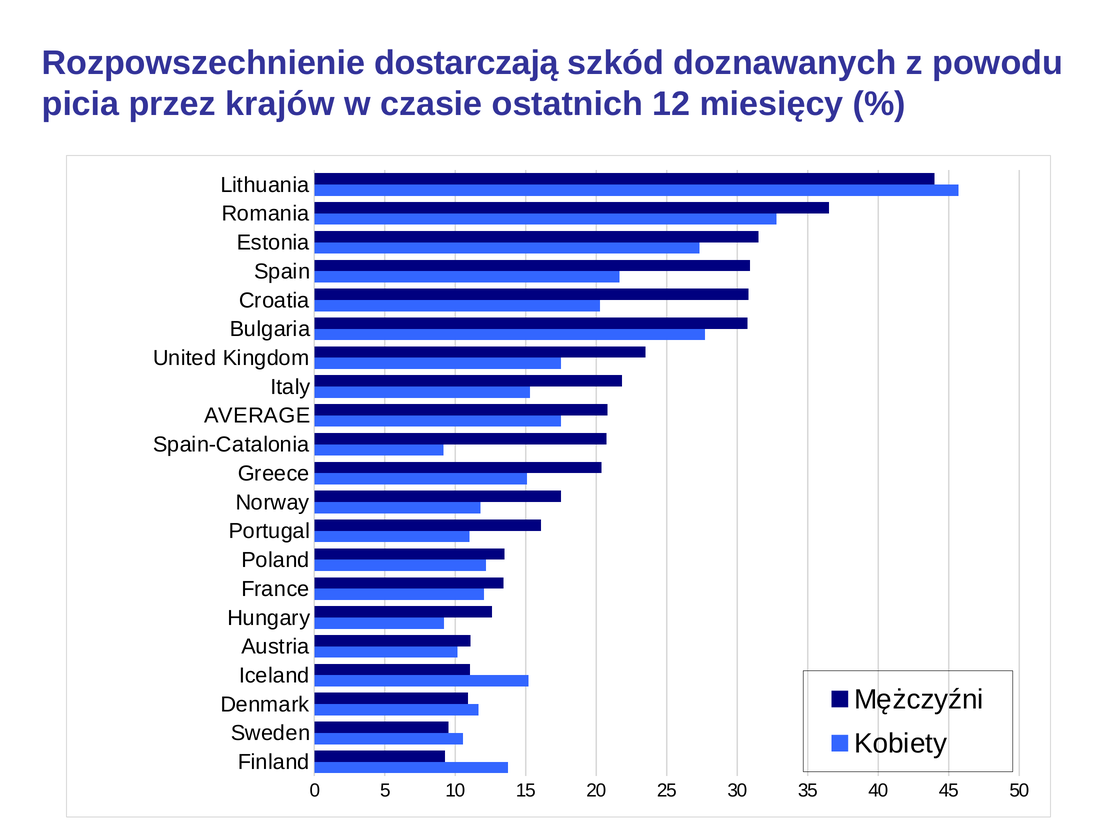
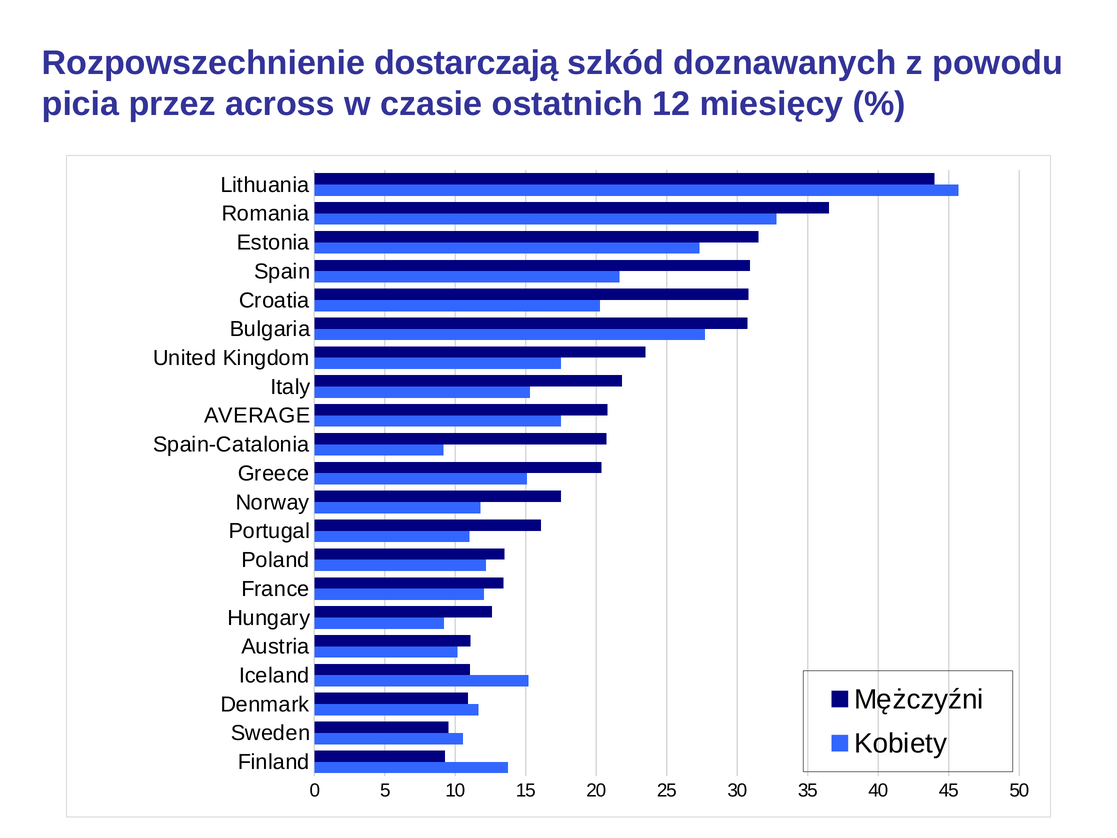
krajów: krajów -> across
